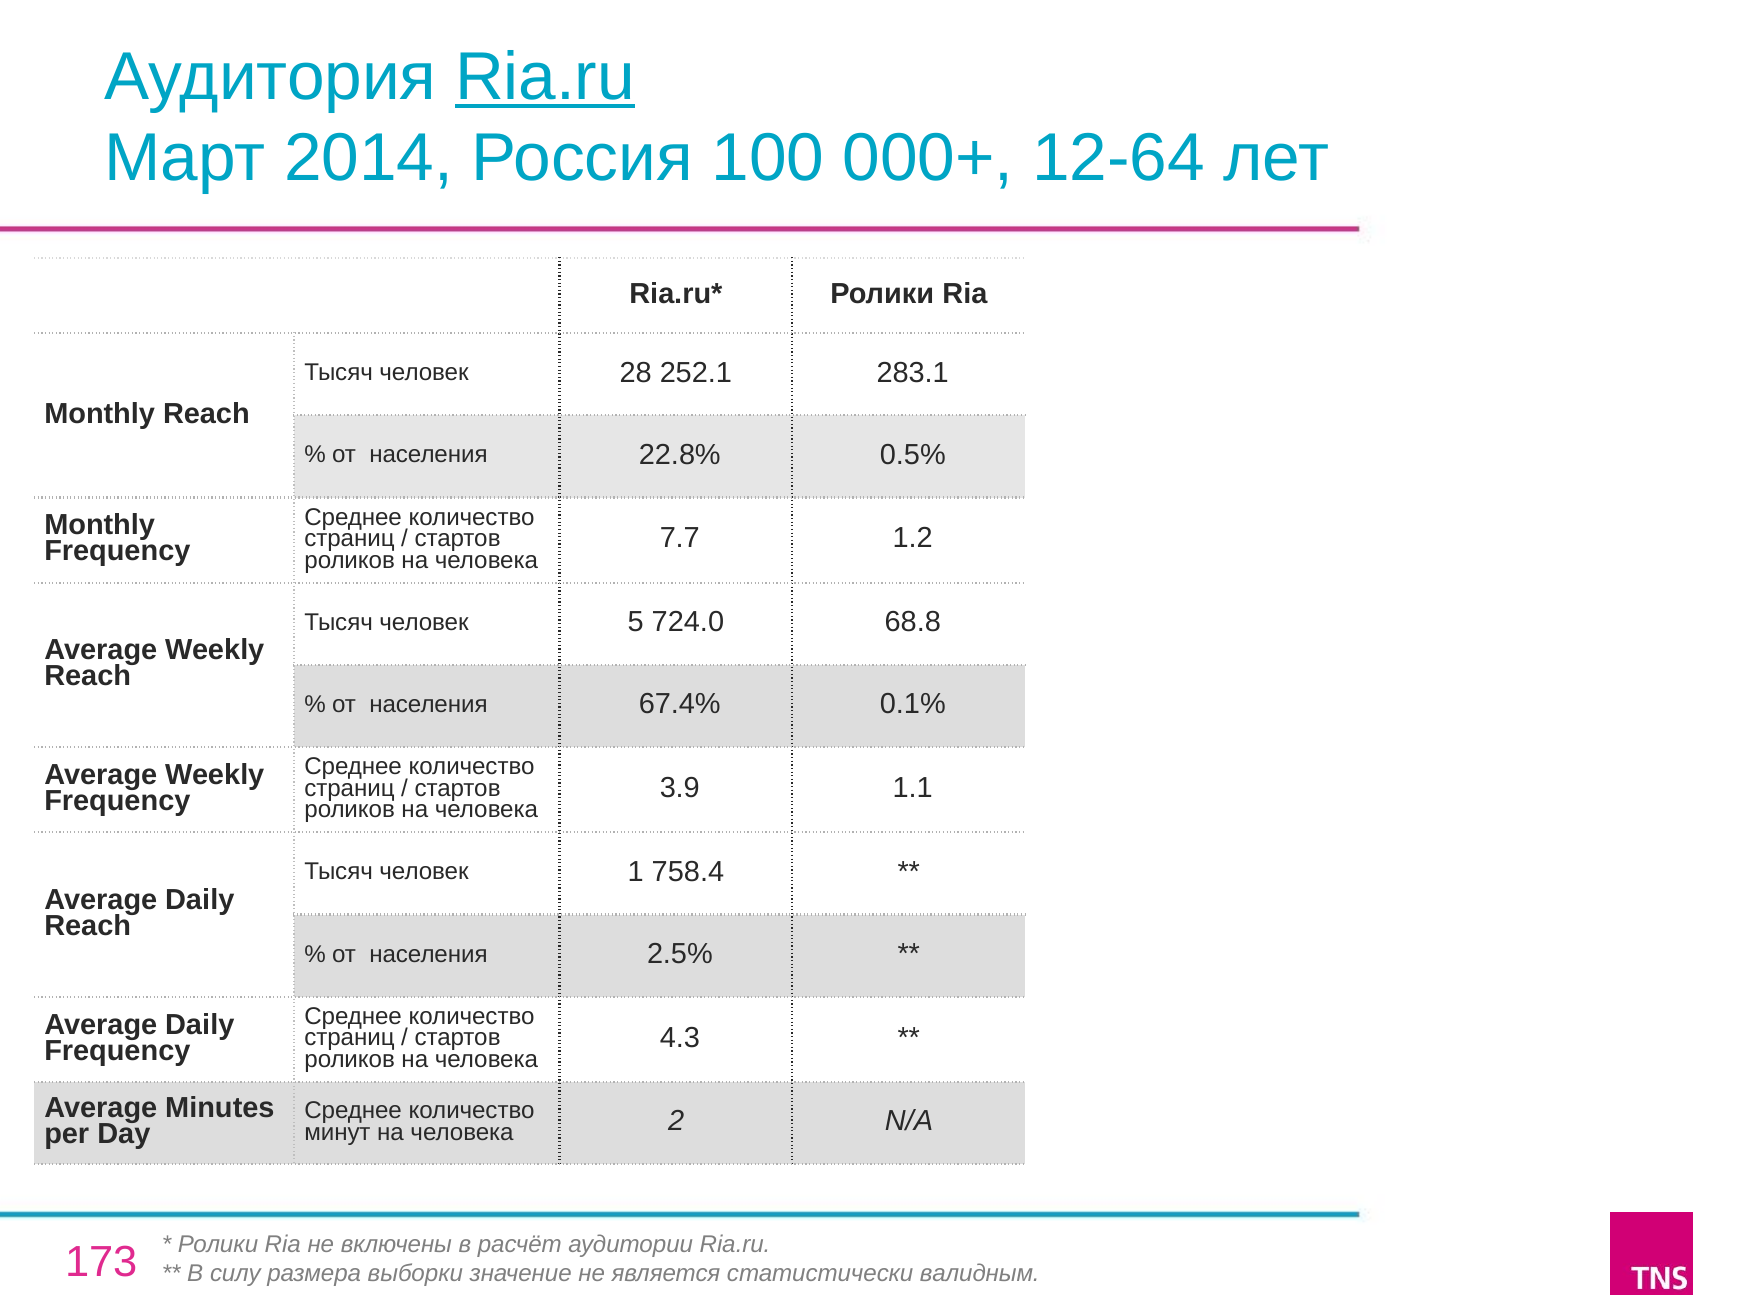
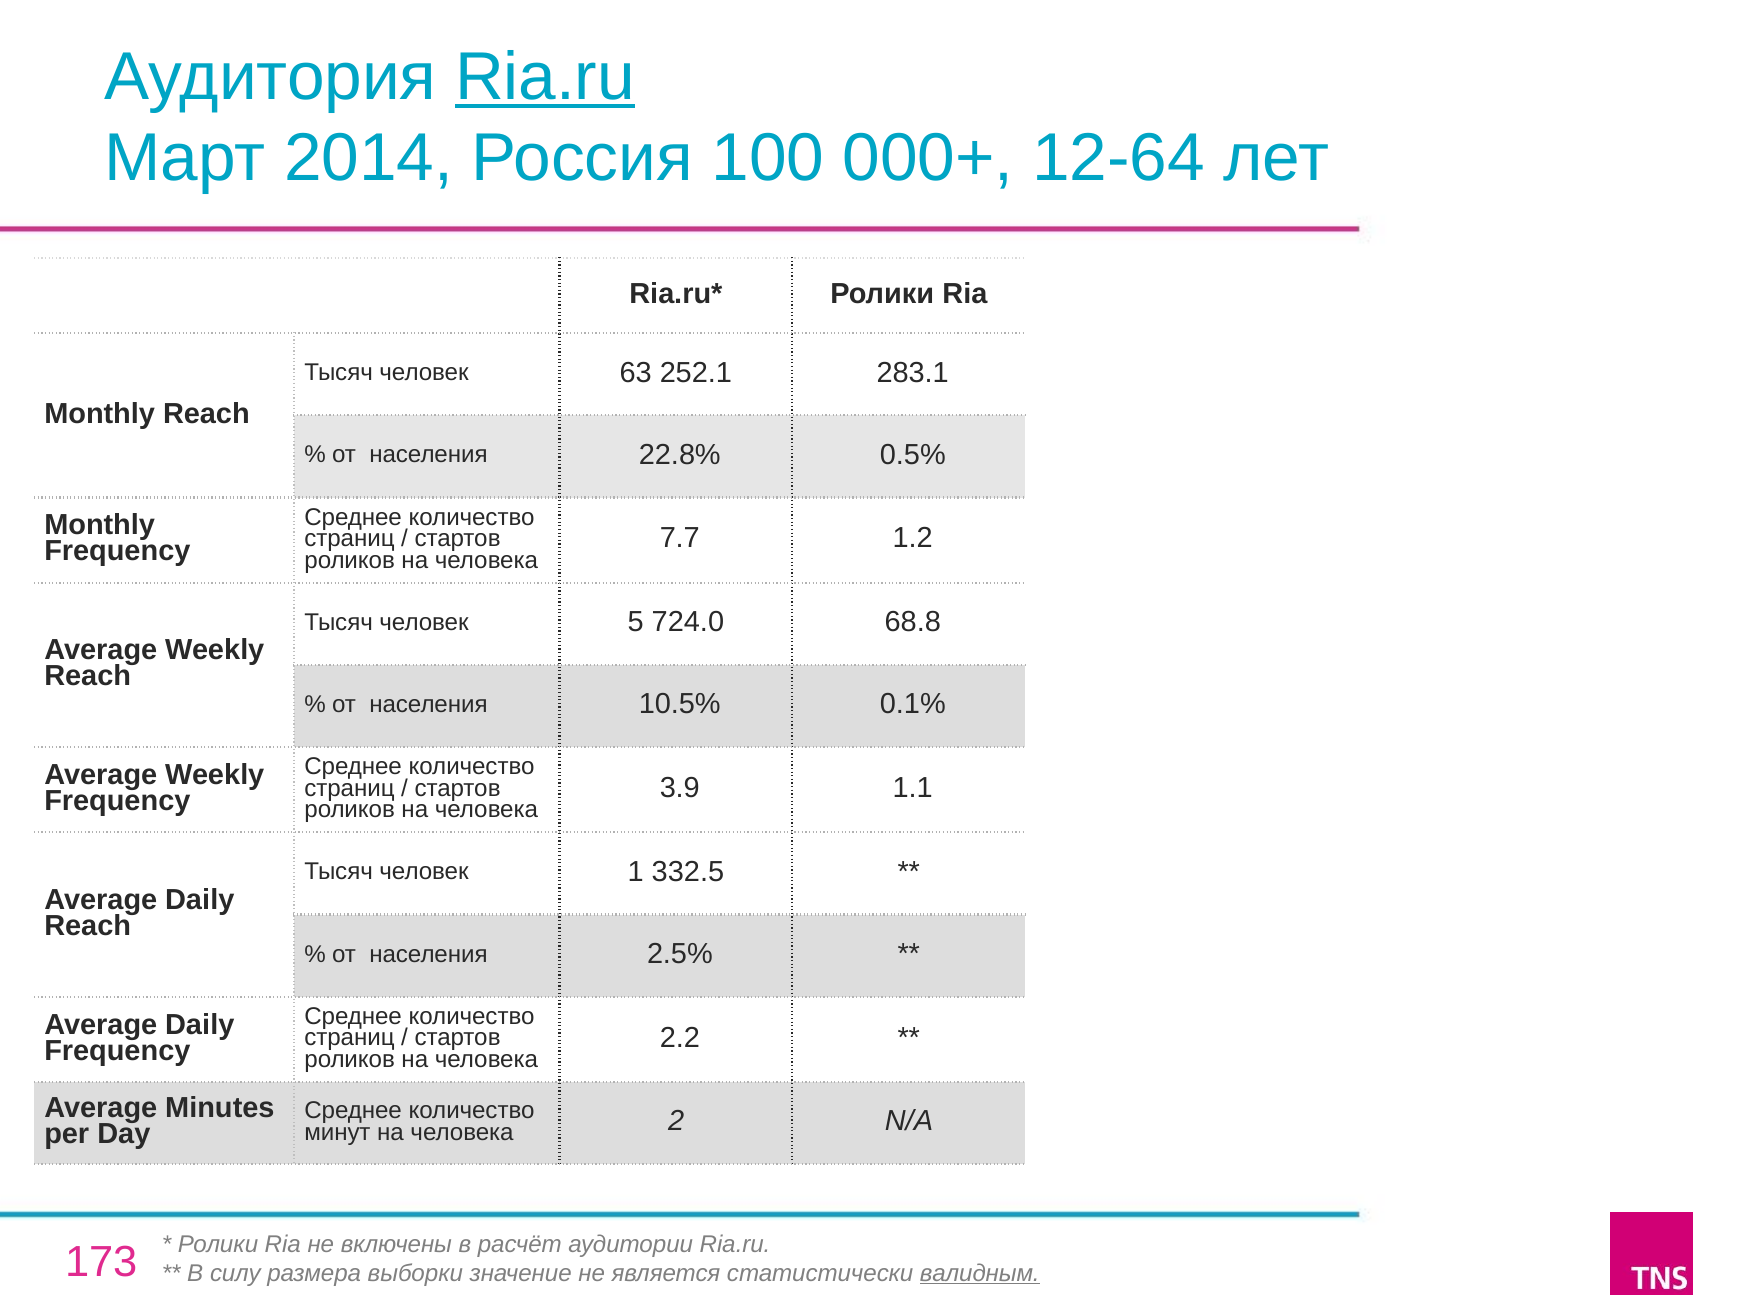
28: 28 -> 63
67.4%: 67.4% -> 10.5%
758.4: 758.4 -> 332.5
4.3: 4.3 -> 2.2
валидным underline: none -> present
